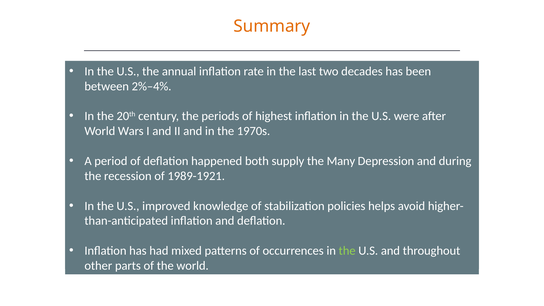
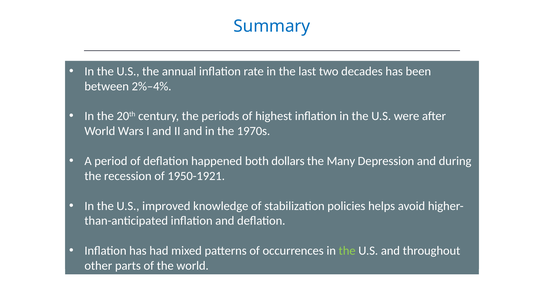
Summary colour: orange -> blue
supply: supply -> dollars
1989-1921: 1989-1921 -> 1950-1921
